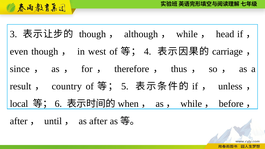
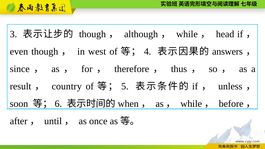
carriage: carriage -> answers
local: local -> soon
as after: after -> once
